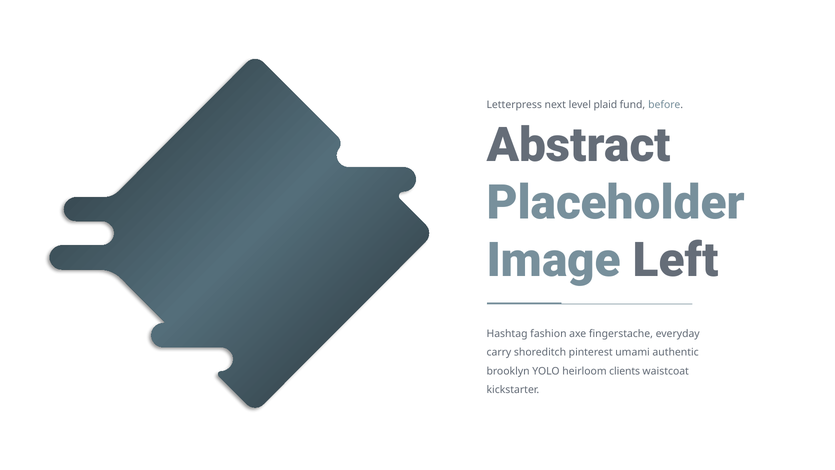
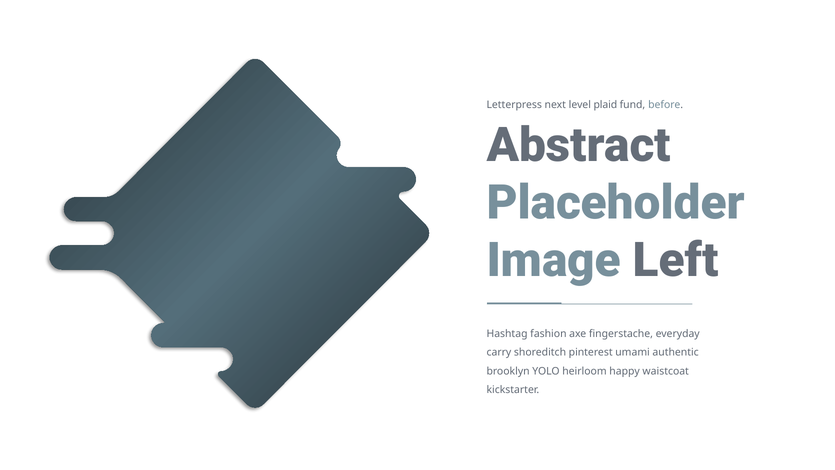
clients: clients -> happy
